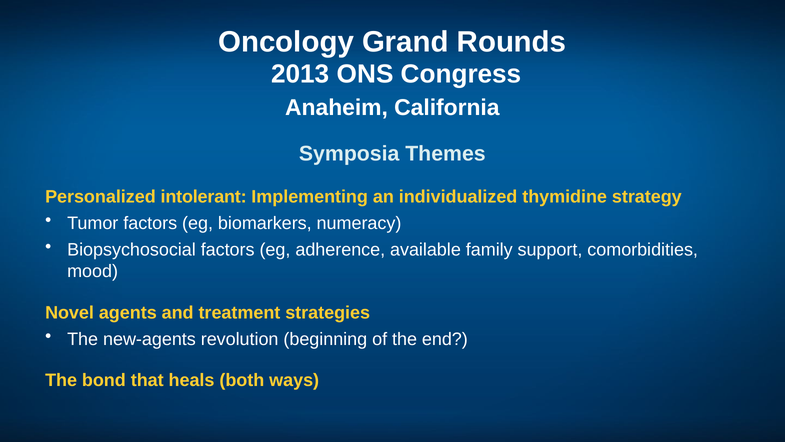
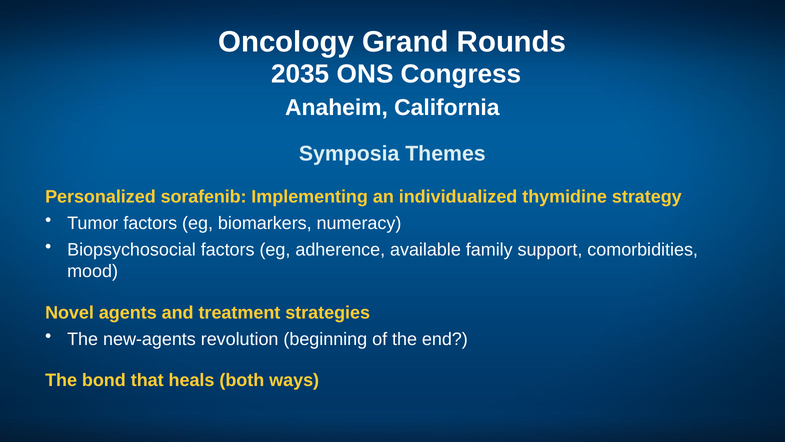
2013: 2013 -> 2035
intolerant: intolerant -> sorafenib
